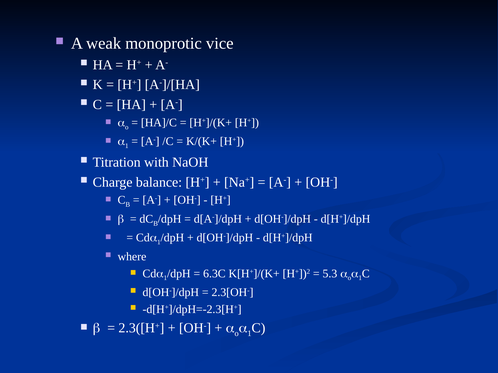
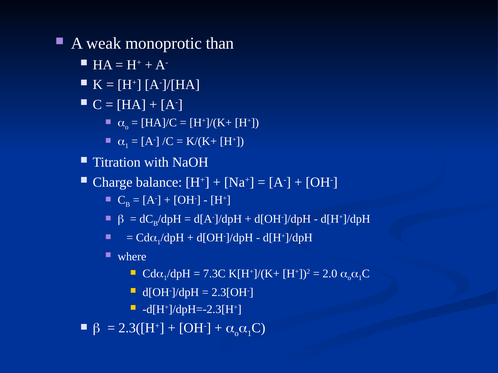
vice: vice -> than
6.3C: 6.3C -> 7.3C
5.3: 5.3 -> 2.0
